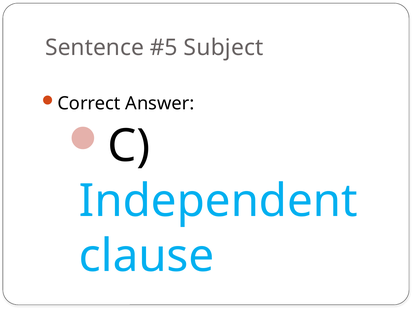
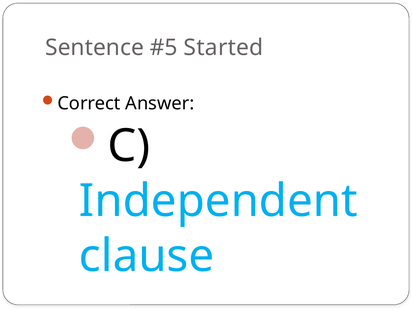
Subject: Subject -> Started
